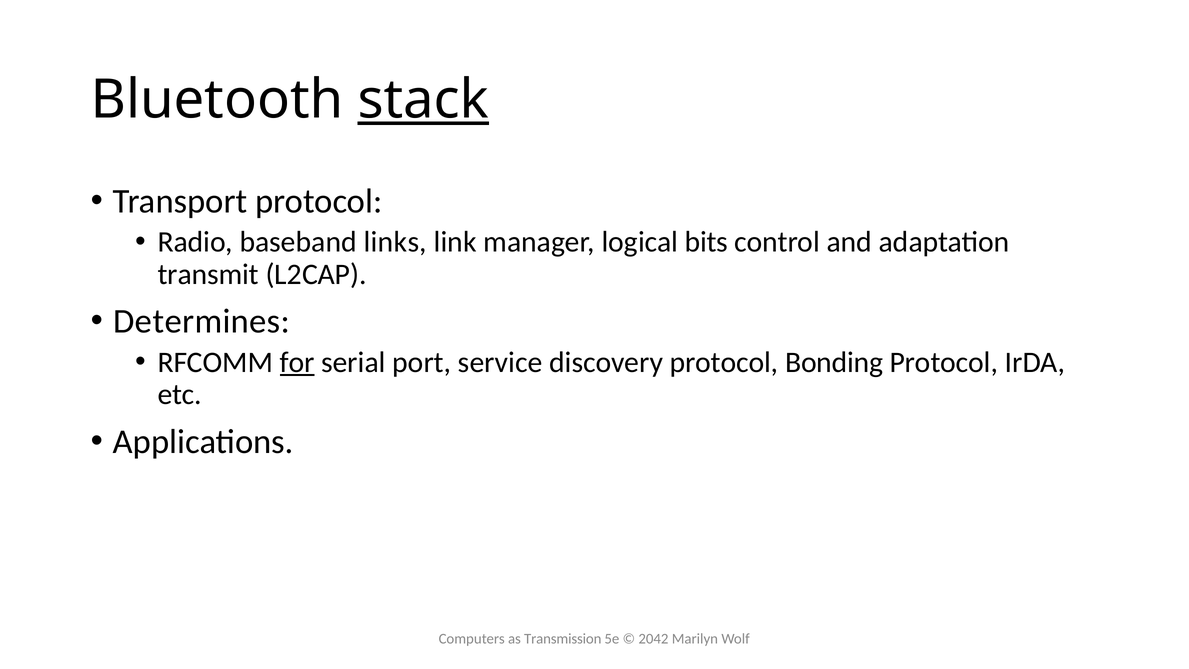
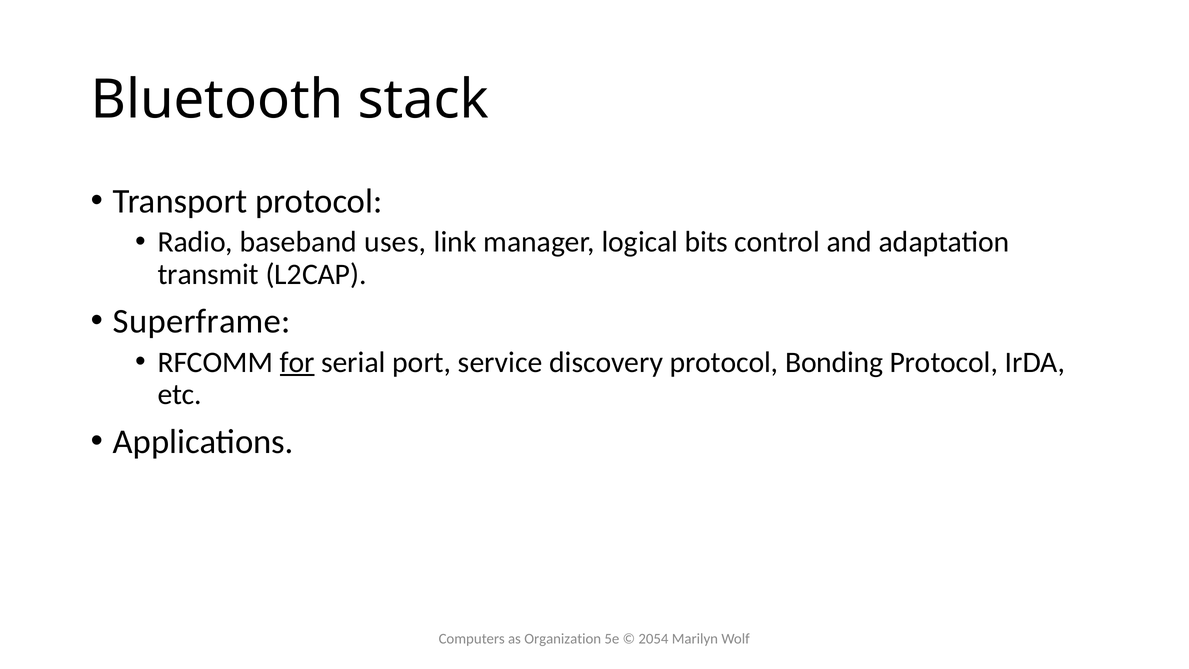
stack underline: present -> none
links: links -> uses
Determines: Determines -> Superframe
Transmission: Transmission -> Organization
2042: 2042 -> 2054
